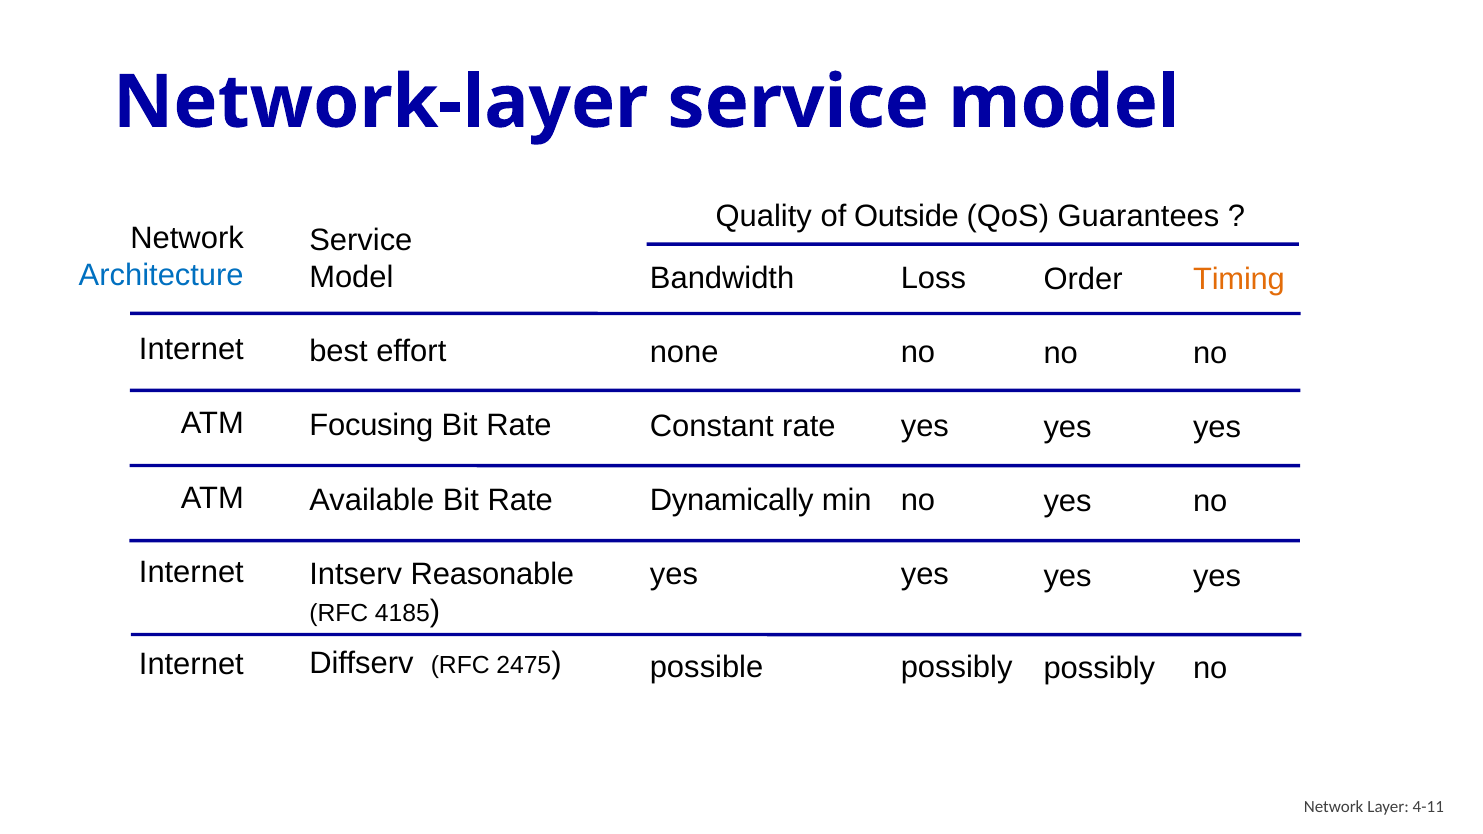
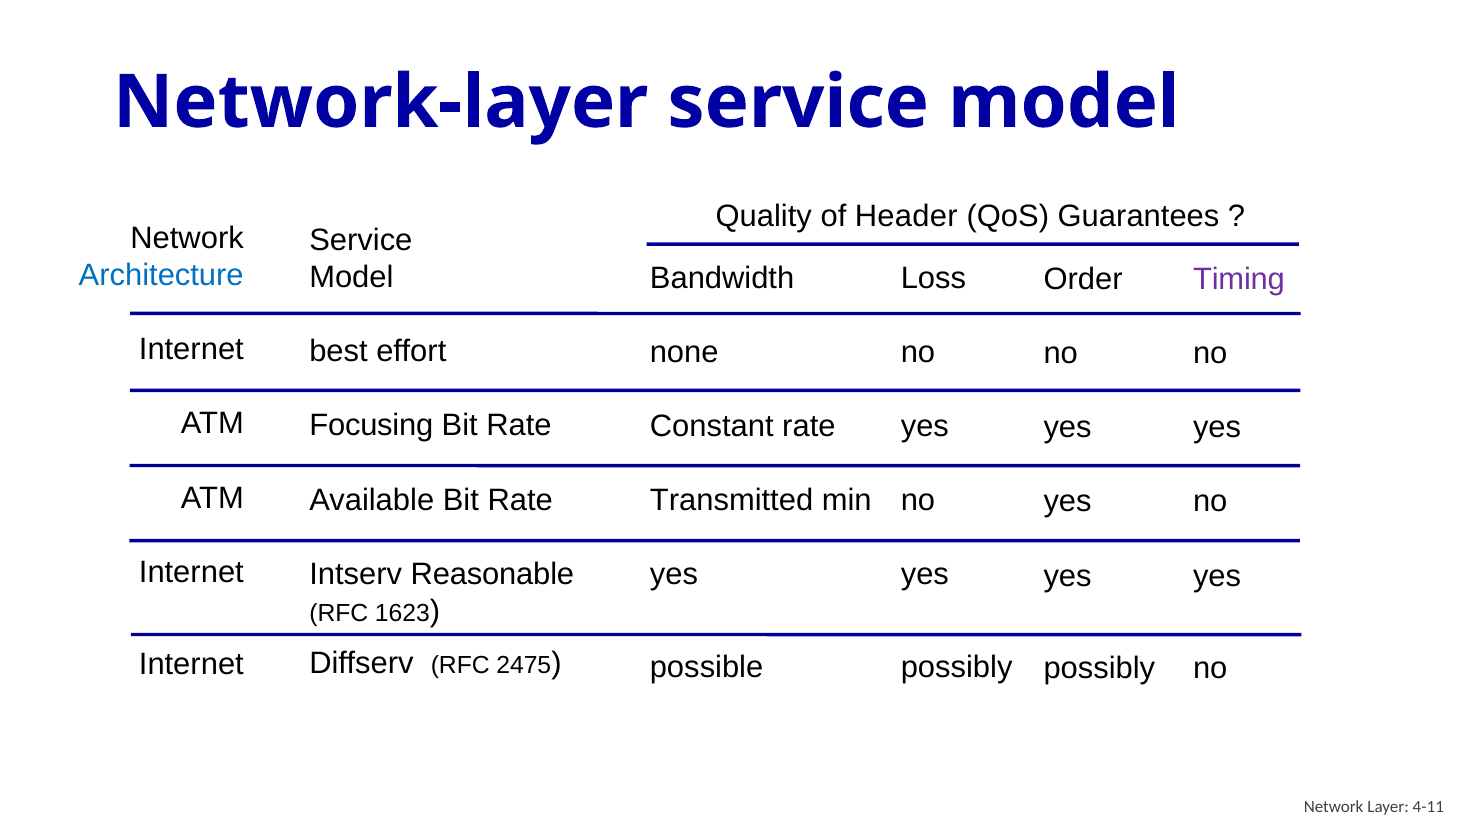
Outside: Outside -> Header
Timing colour: orange -> purple
Dynamically: Dynamically -> Transmitted
4185: 4185 -> 1623
